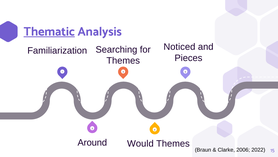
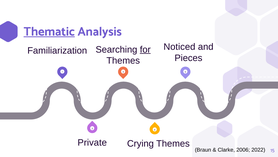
for underline: none -> present
Around: Around -> Private
Would: Would -> Crying
